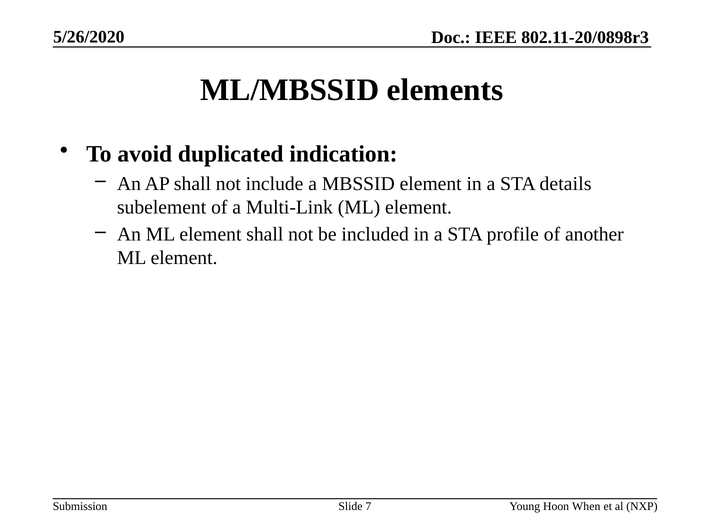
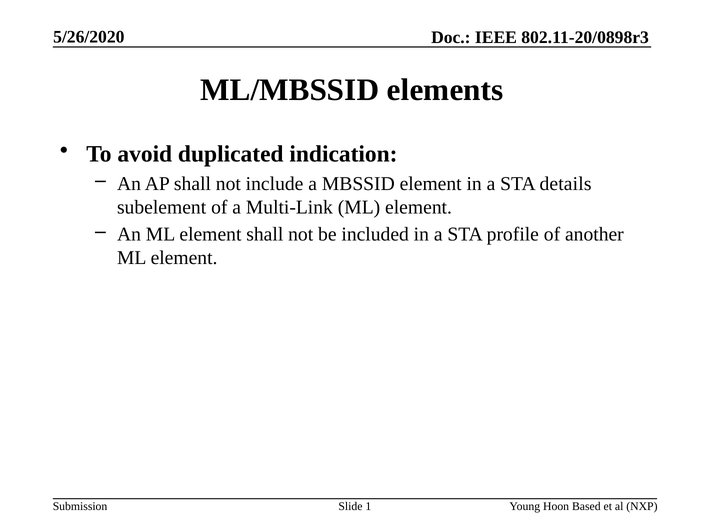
7: 7 -> 1
When: When -> Based
